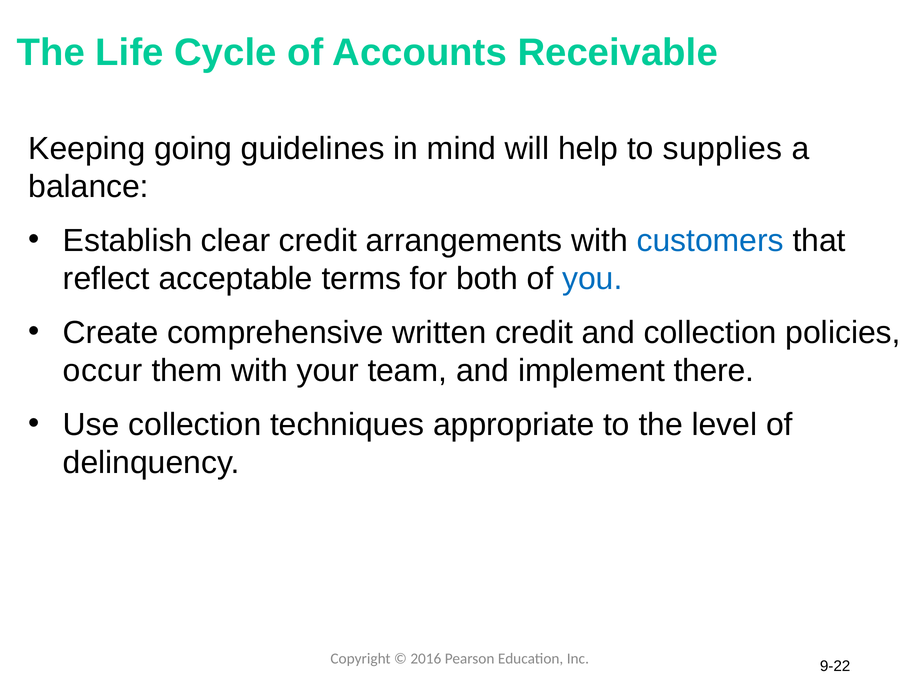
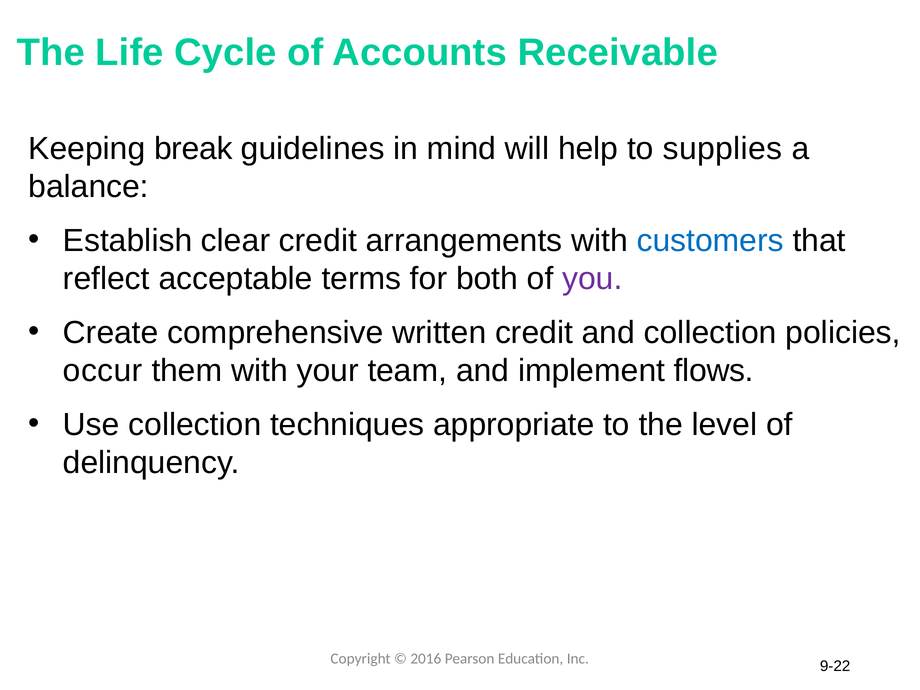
going: going -> break
you colour: blue -> purple
there: there -> flows
